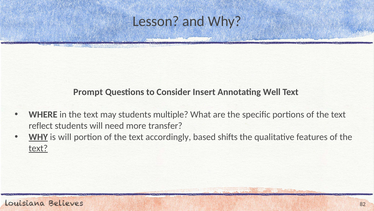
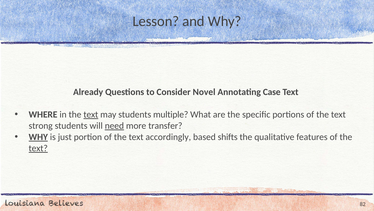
Prompt: Prompt -> Already
Insert: Insert -> Novel
Well: Well -> Case
text at (91, 114) underline: none -> present
reflect: reflect -> strong
need underline: none -> present
is will: will -> just
